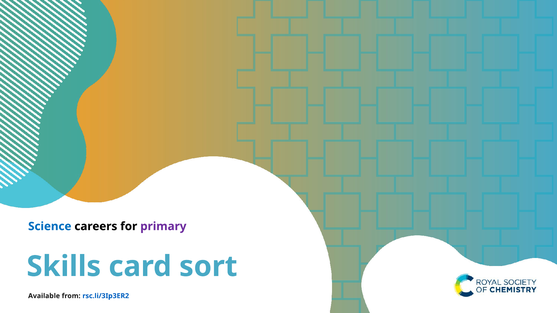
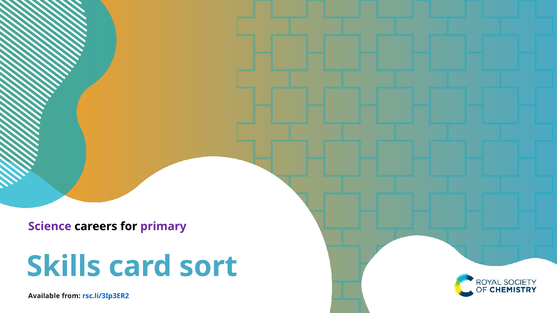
Science colour: blue -> purple
